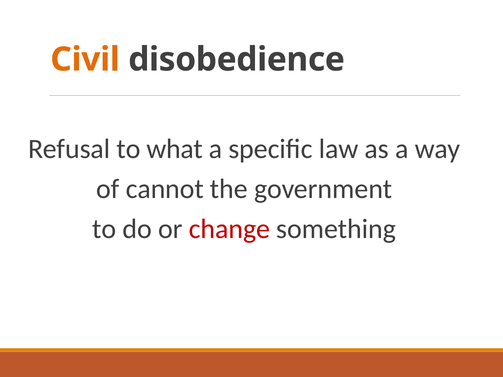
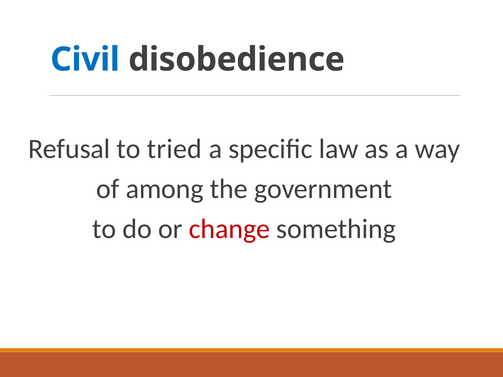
Civil colour: orange -> blue
what: what -> tried
cannot: cannot -> among
